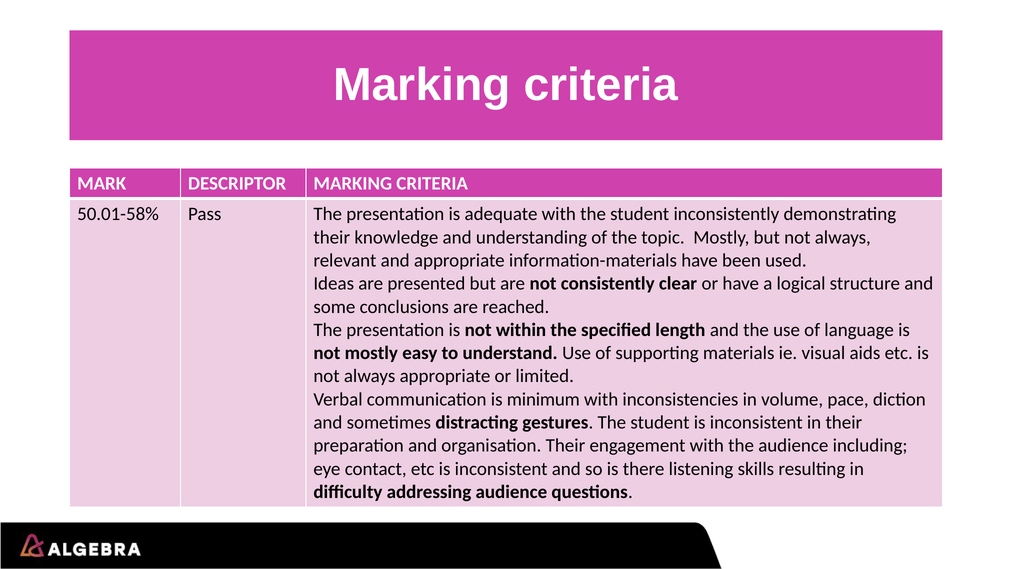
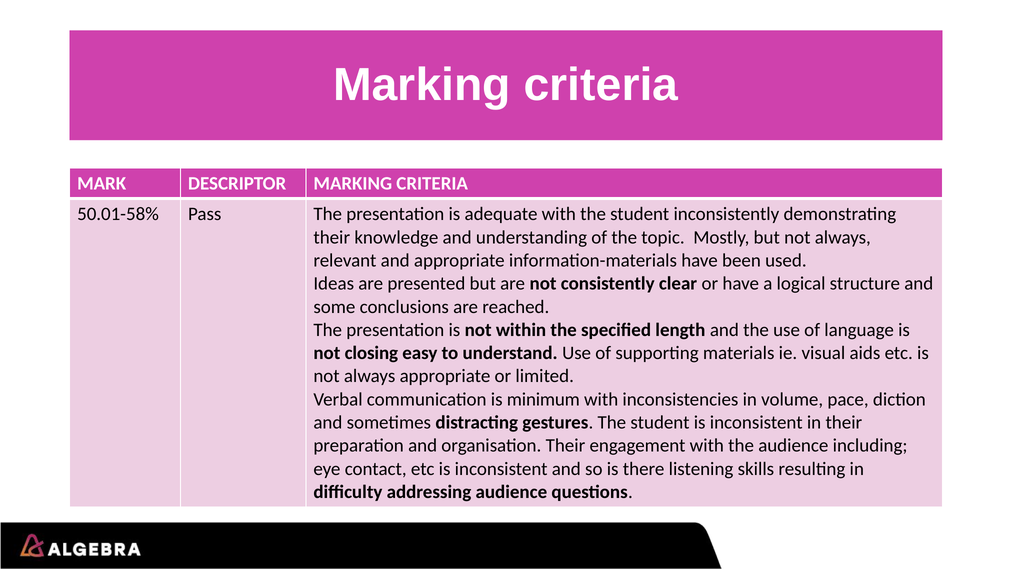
not mostly: mostly -> closing
